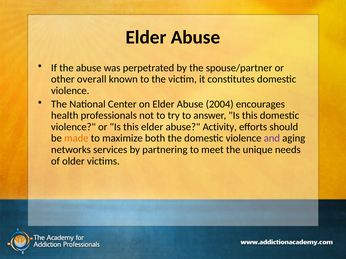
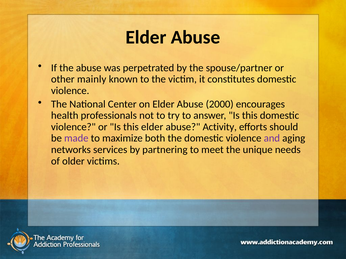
overall: overall -> mainly
2004: 2004 -> 2000
made colour: orange -> purple
